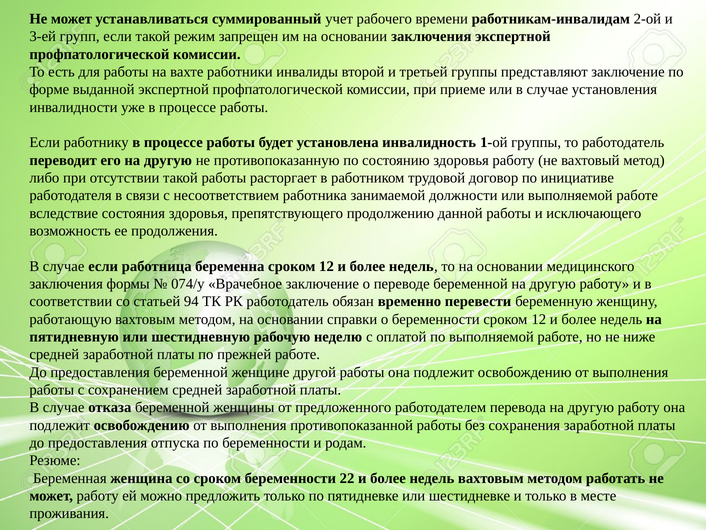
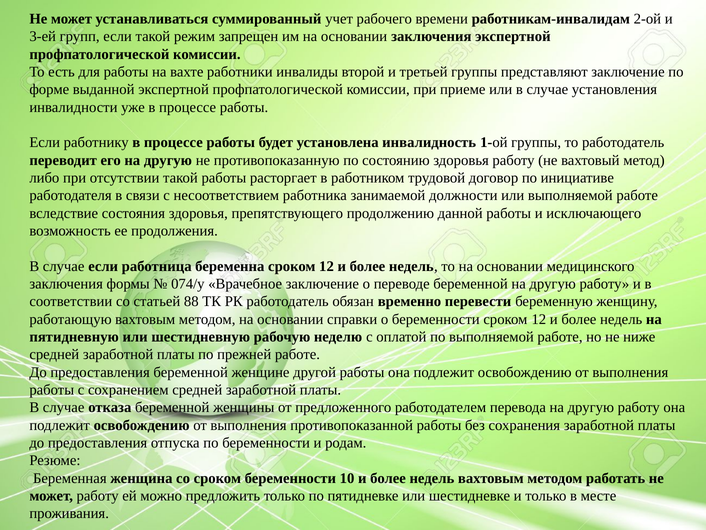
94: 94 -> 88
22: 22 -> 10
